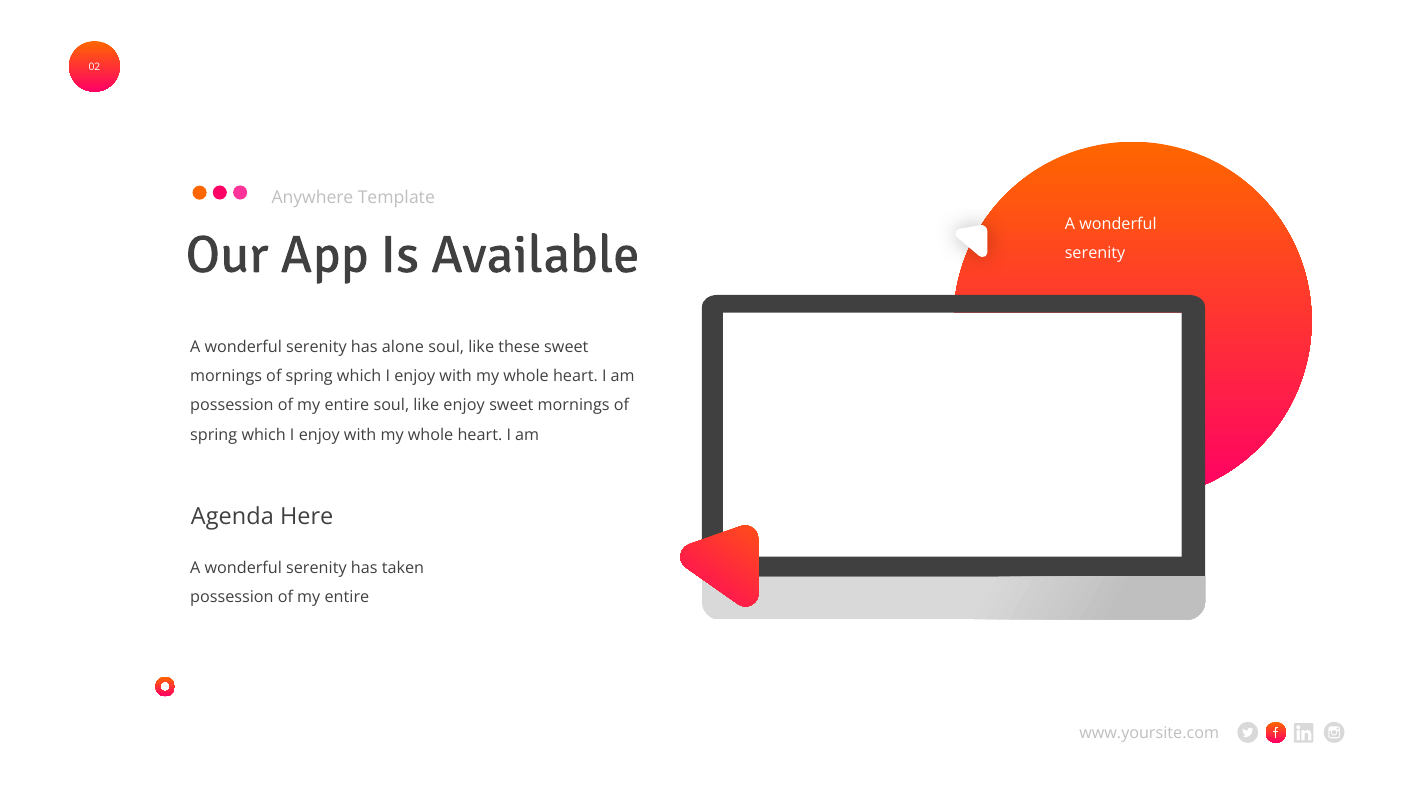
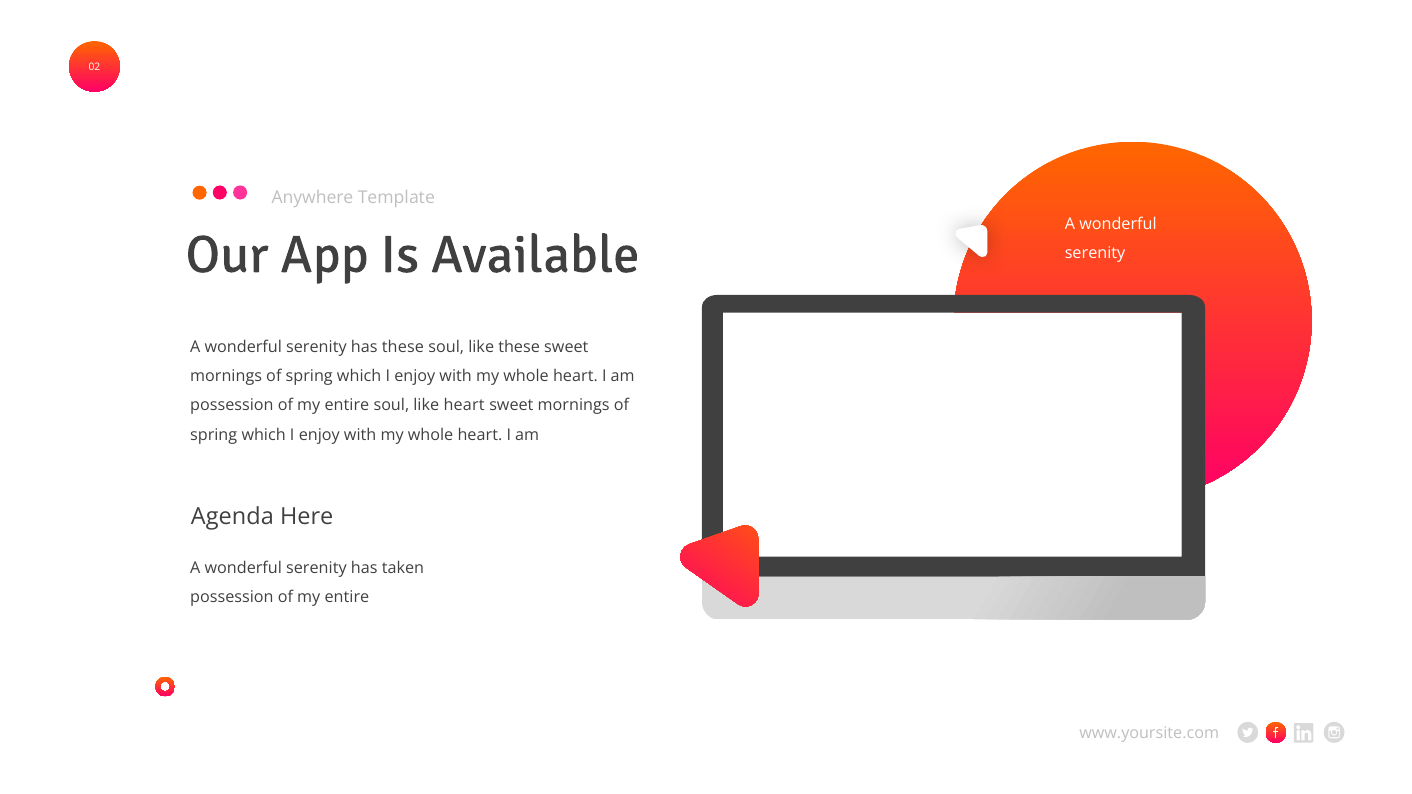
has alone: alone -> these
like enjoy: enjoy -> heart
